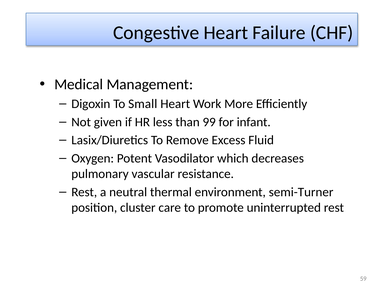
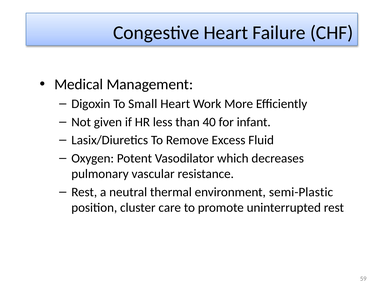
99: 99 -> 40
semi-Turner: semi-Turner -> semi-Plastic
